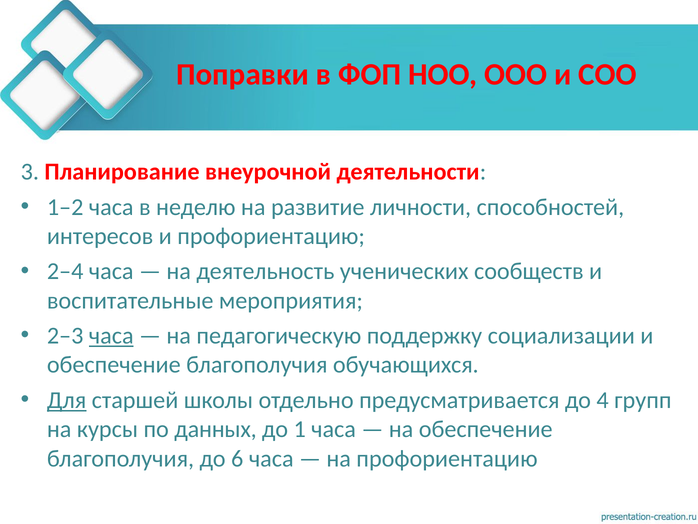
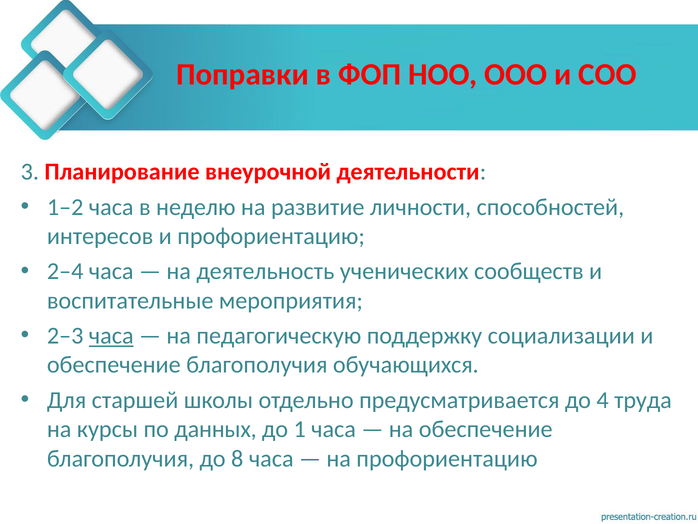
Для underline: present -> none
групп: групп -> труда
6: 6 -> 8
